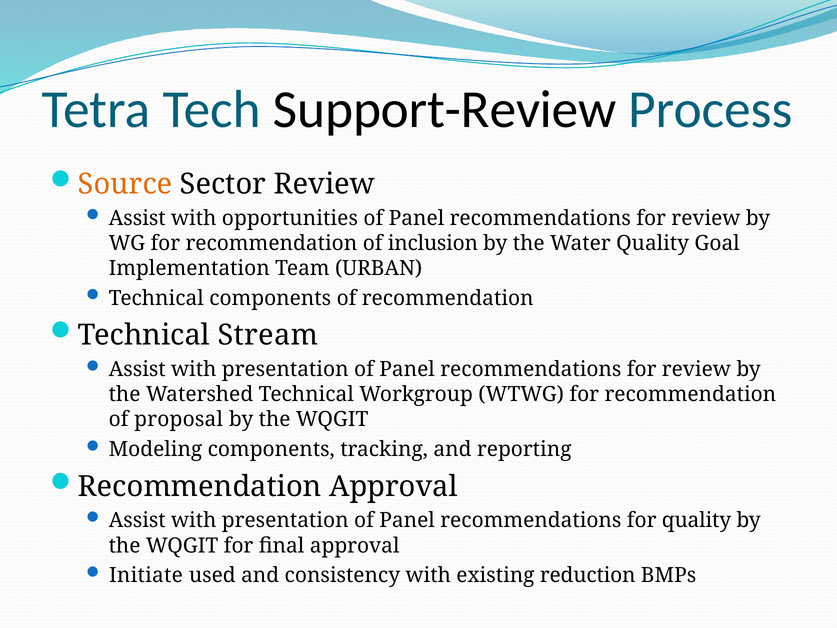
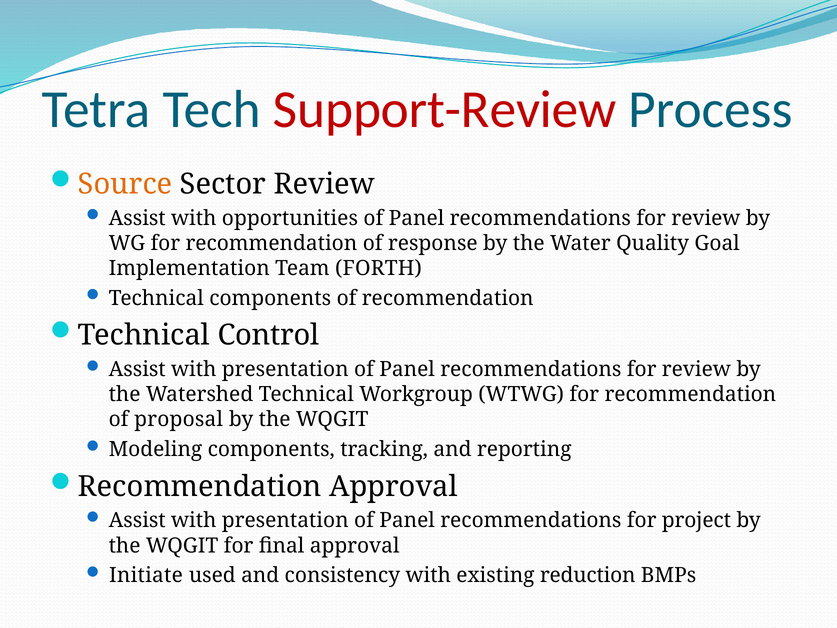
Support-Review colour: black -> red
inclusion: inclusion -> response
URBAN: URBAN -> FORTH
Stream: Stream -> Control
for quality: quality -> project
